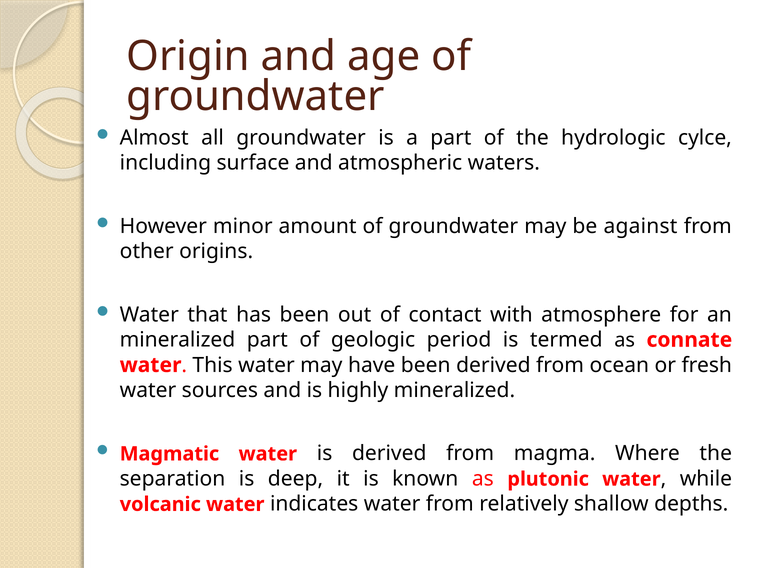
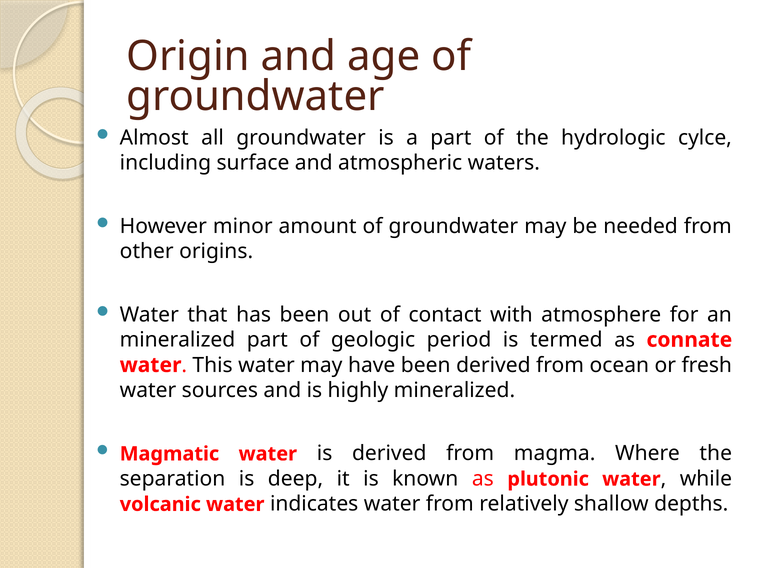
against: against -> needed
